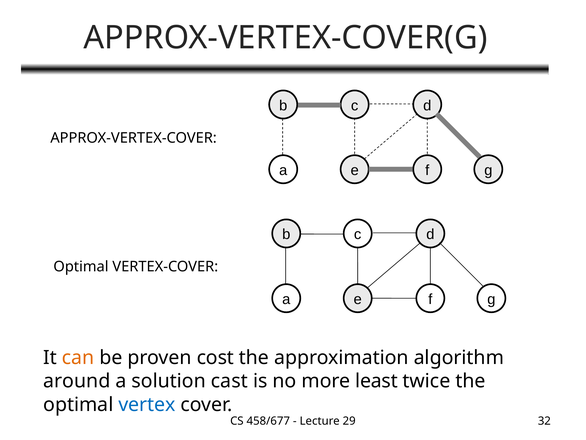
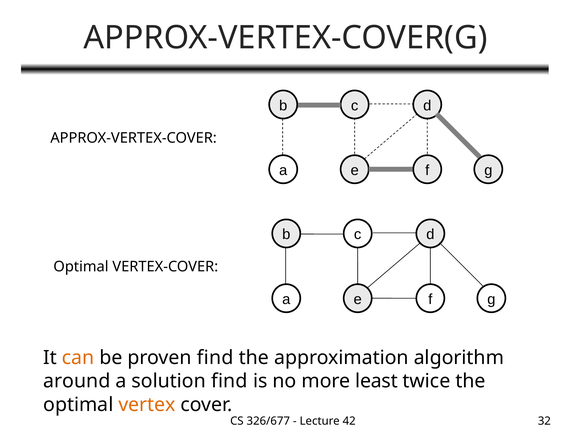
proven cost: cost -> find
solution cast: cast -> find
vertex colour: blue -> orange
458/677: 458/677 -> 326/677
29: 29 -> 42
